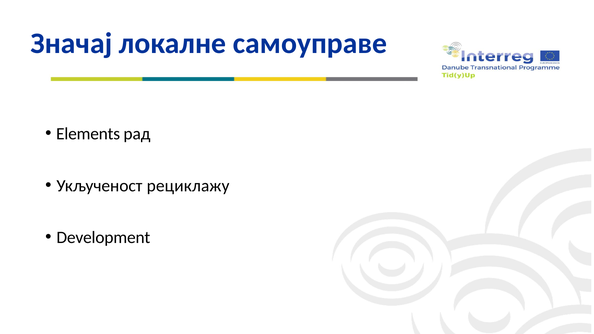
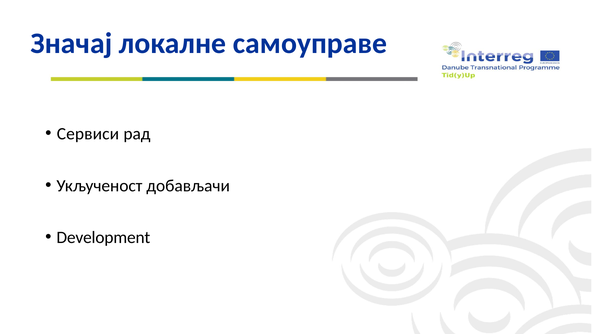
Elements: Elements -> Сервиси
рециклажу: рециклажу -> добављачи
